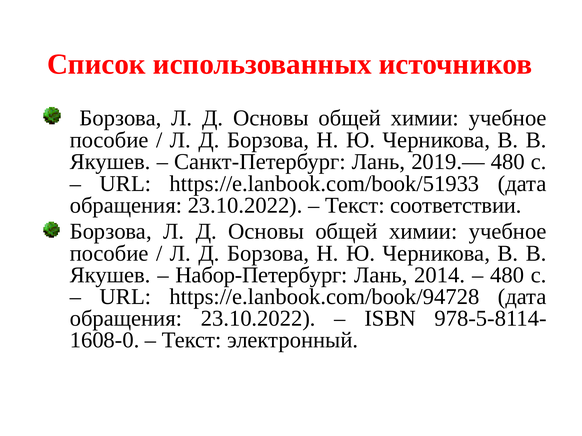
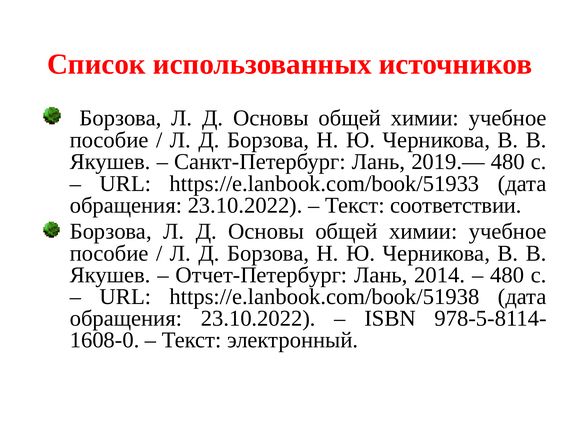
Набор-Петербург: Набор-Петербург -> Отчет-Петербург
https://e.lanbook.com/book/94728: https://e.lanbook.com/book/94728 -> https://e.lanbook.com/book/51938
